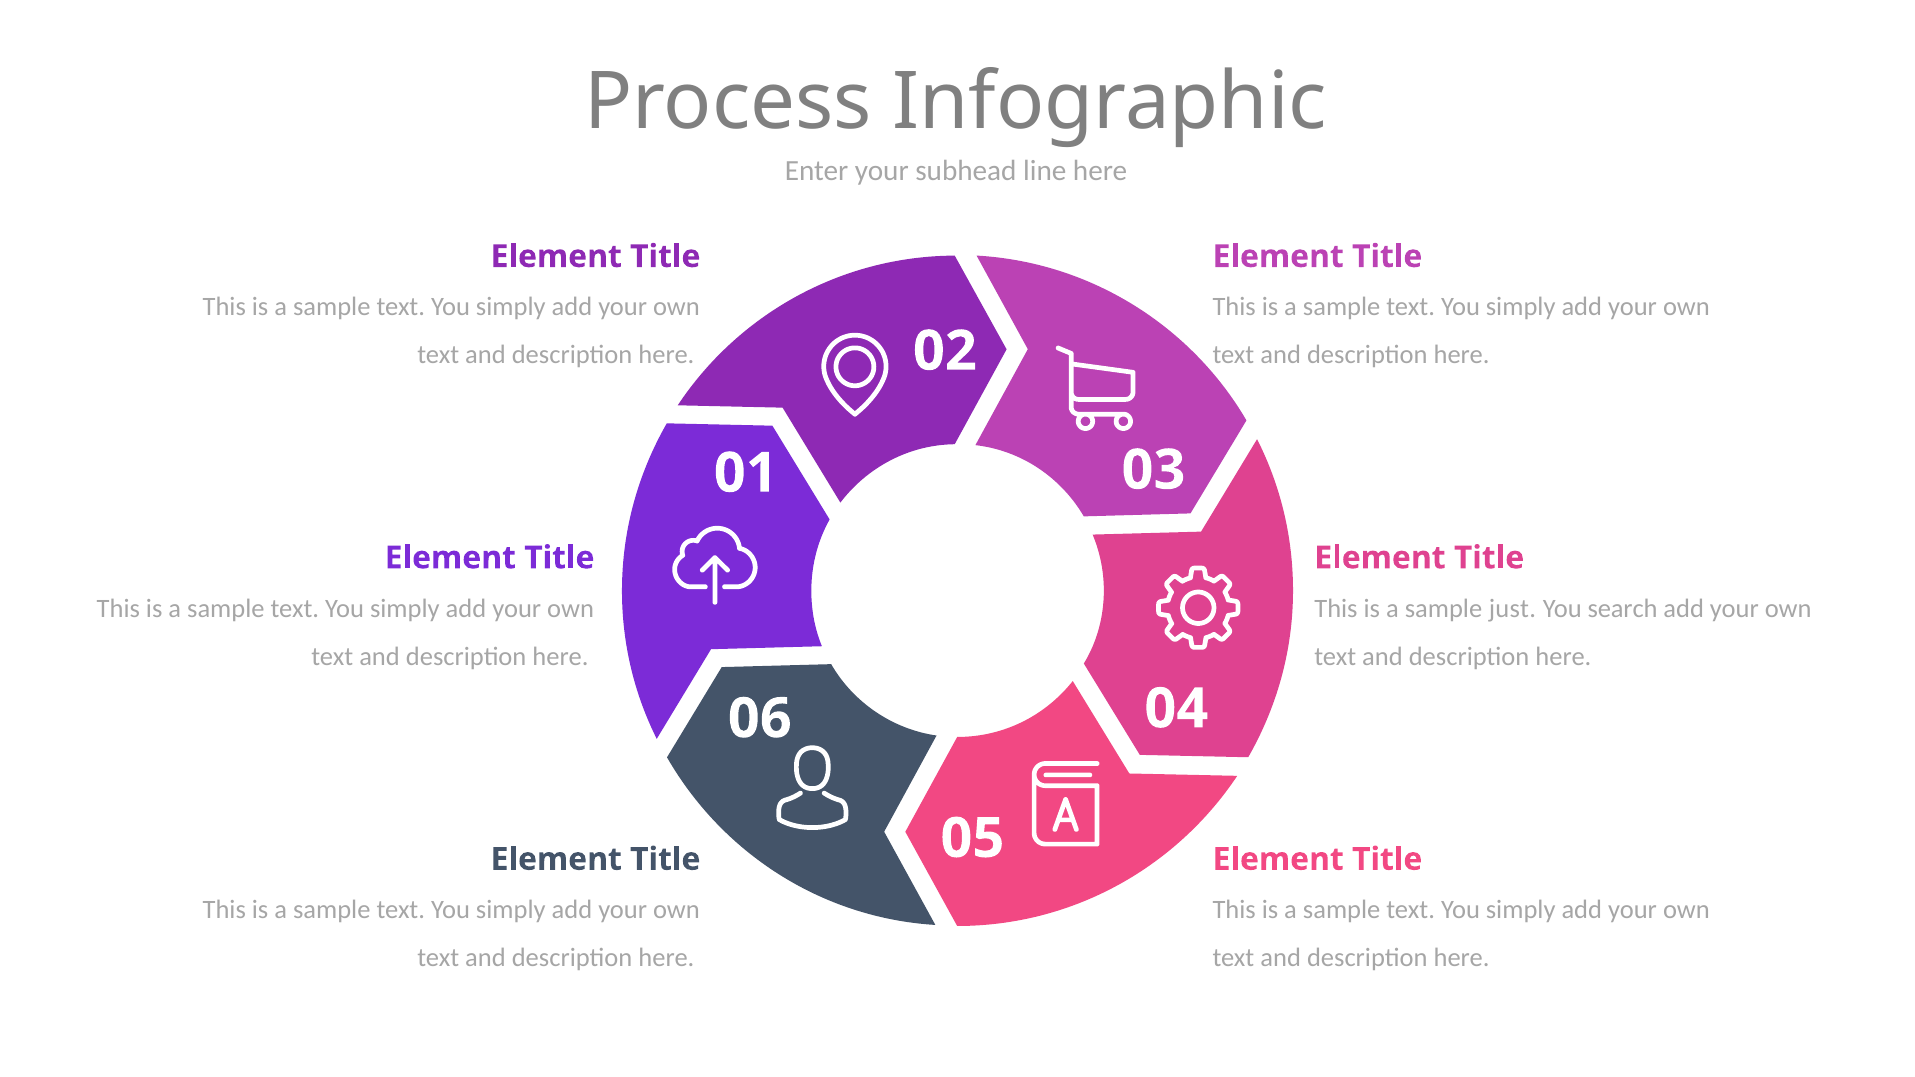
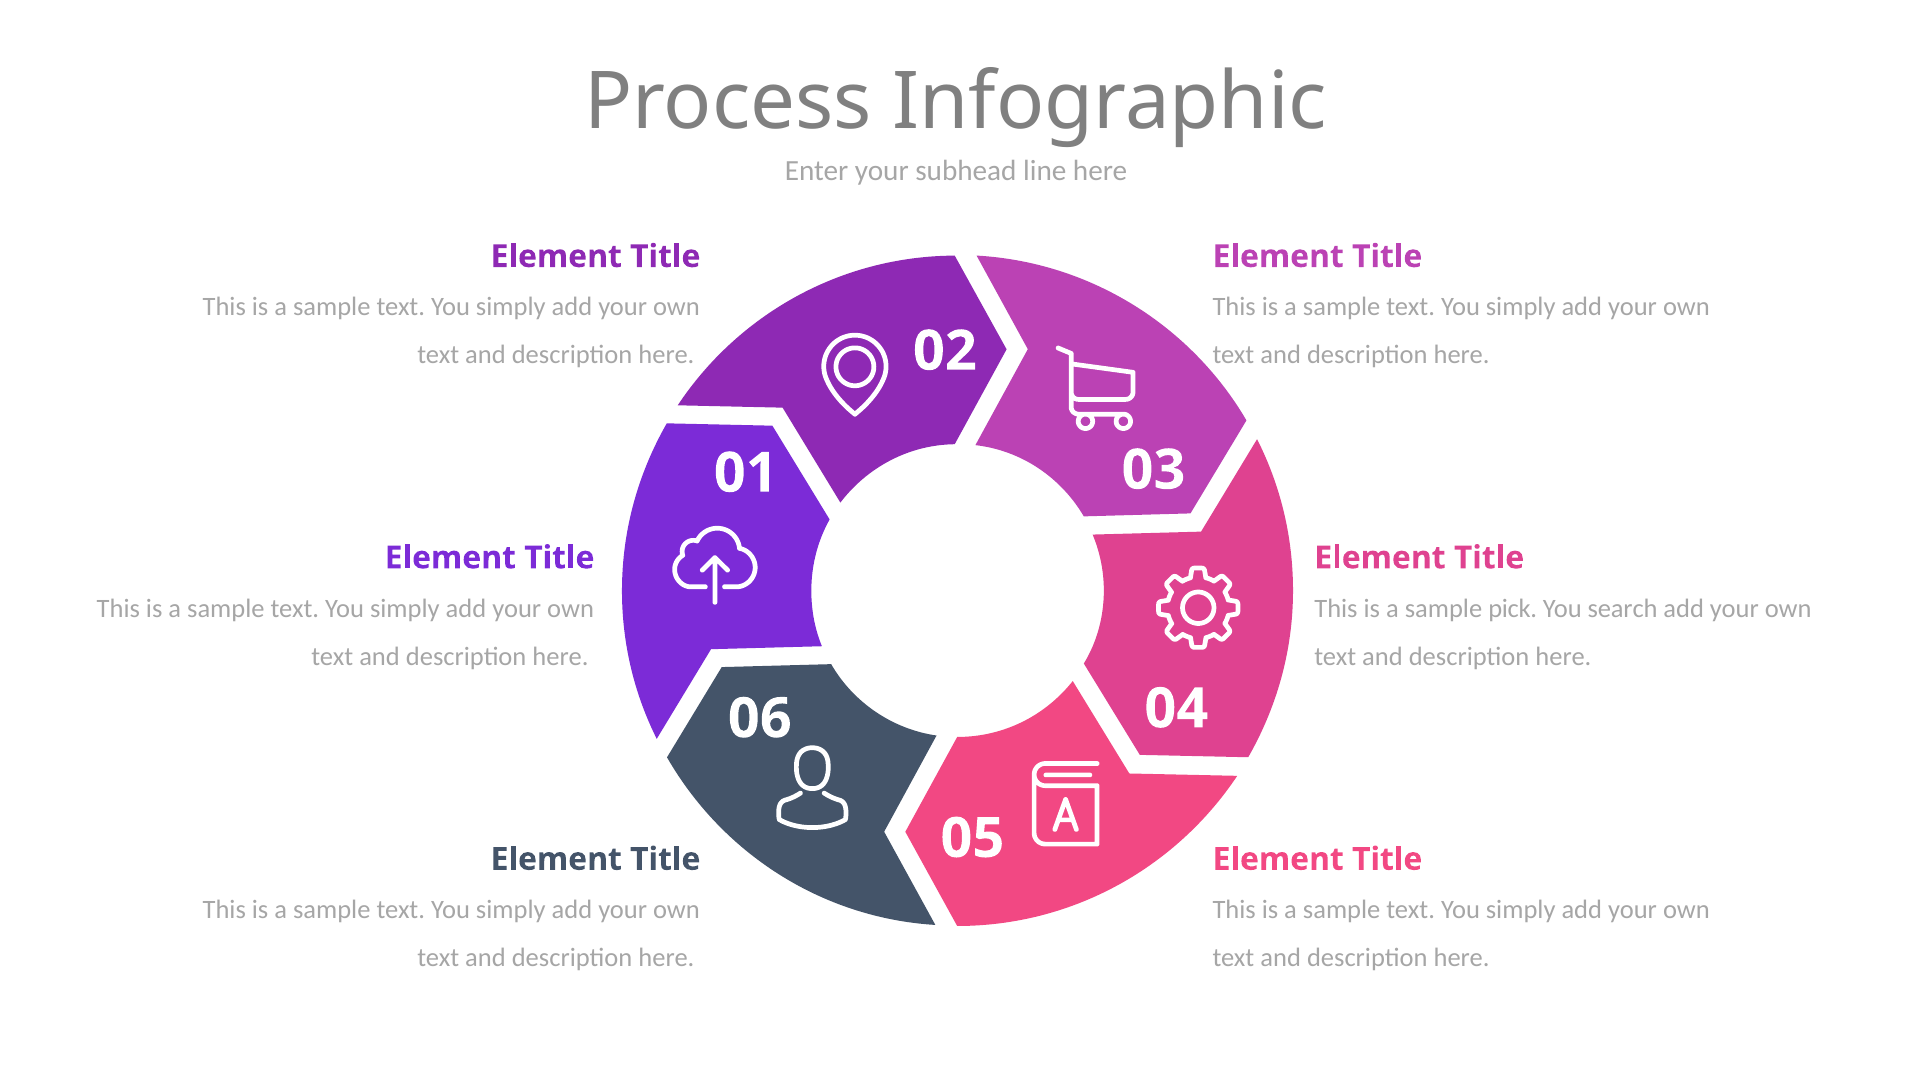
just: just -> pick
